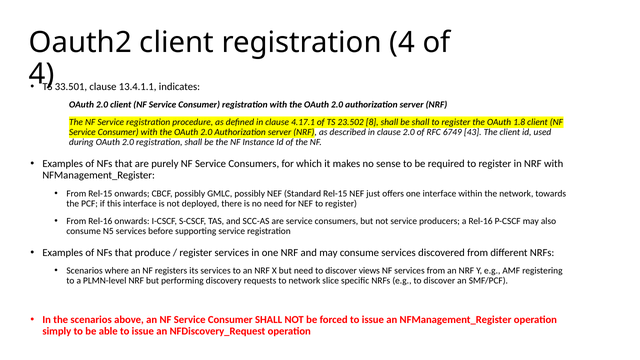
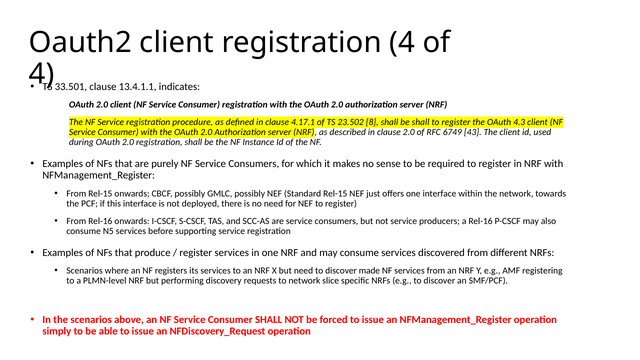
1.8: 1.8 -> 4.3
views: views -> made
